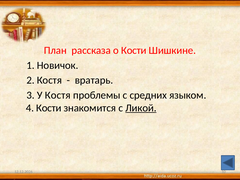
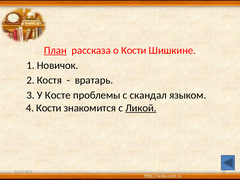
План underline: none -> present
У Костя: Костя -> Косте
средних: средних -> скандал
